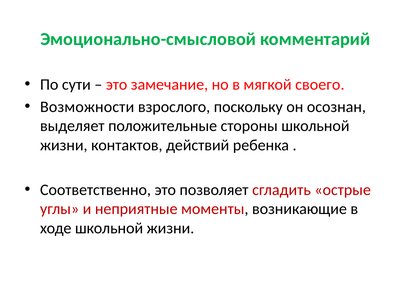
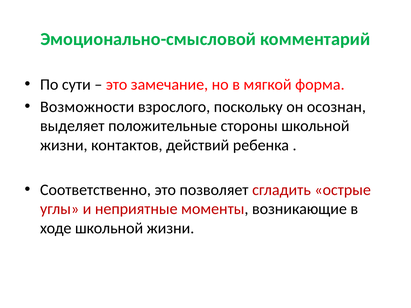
своего: своего -> форма
